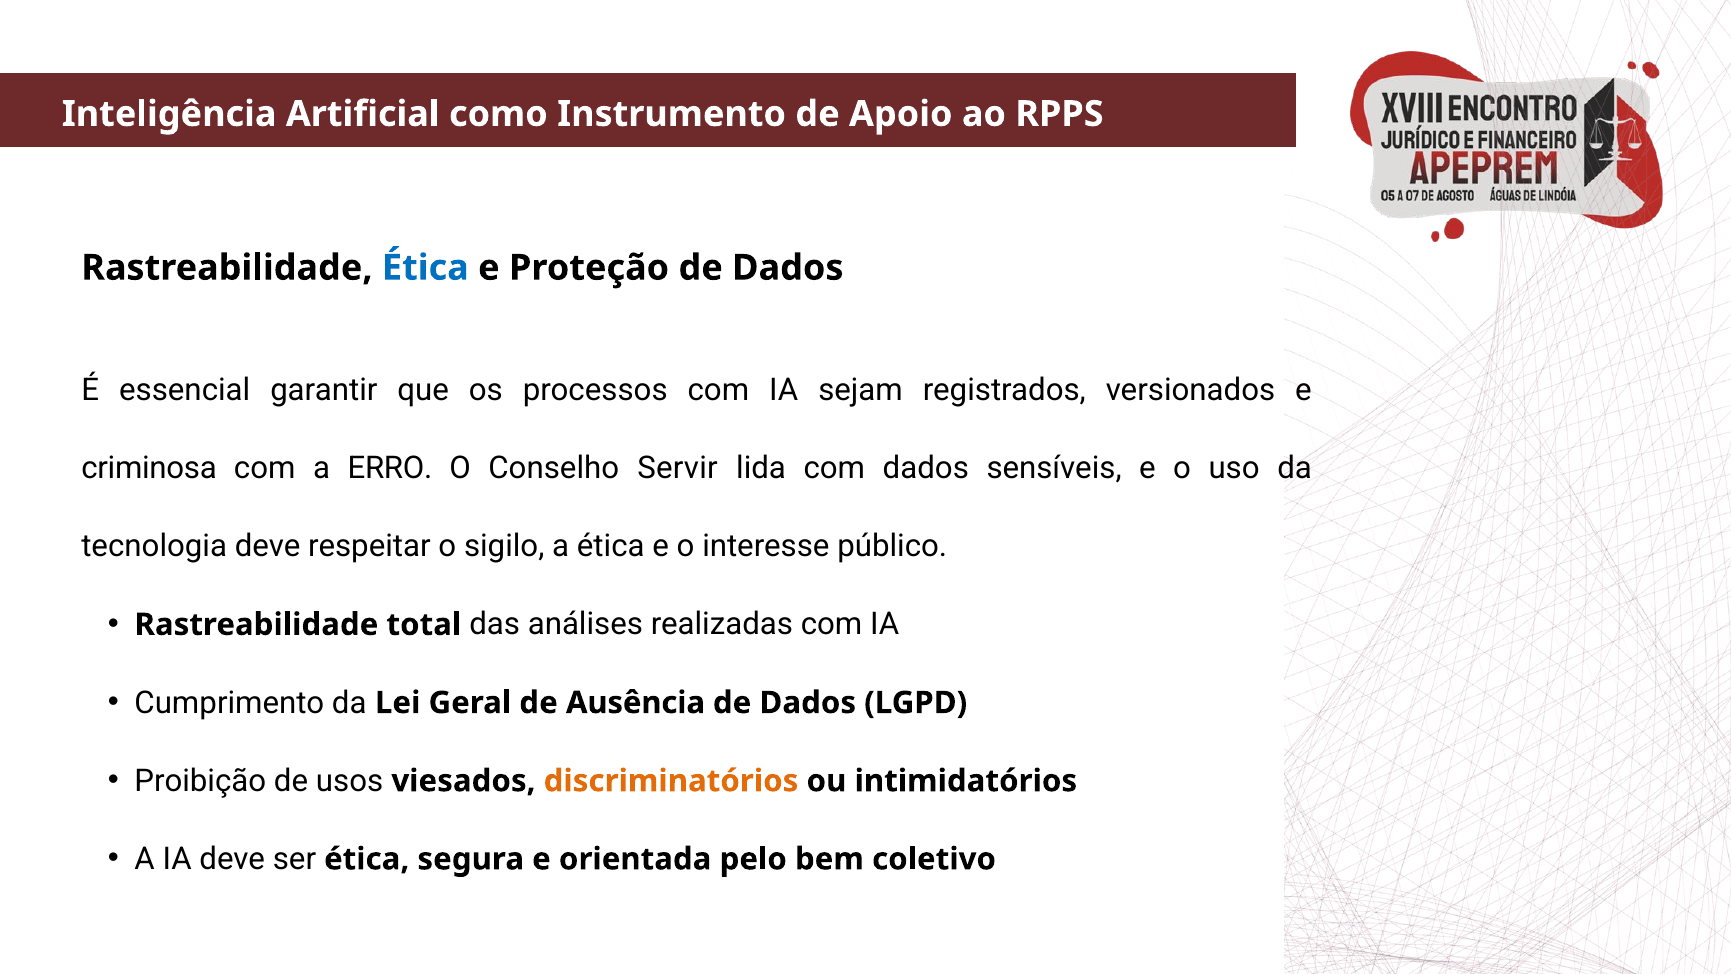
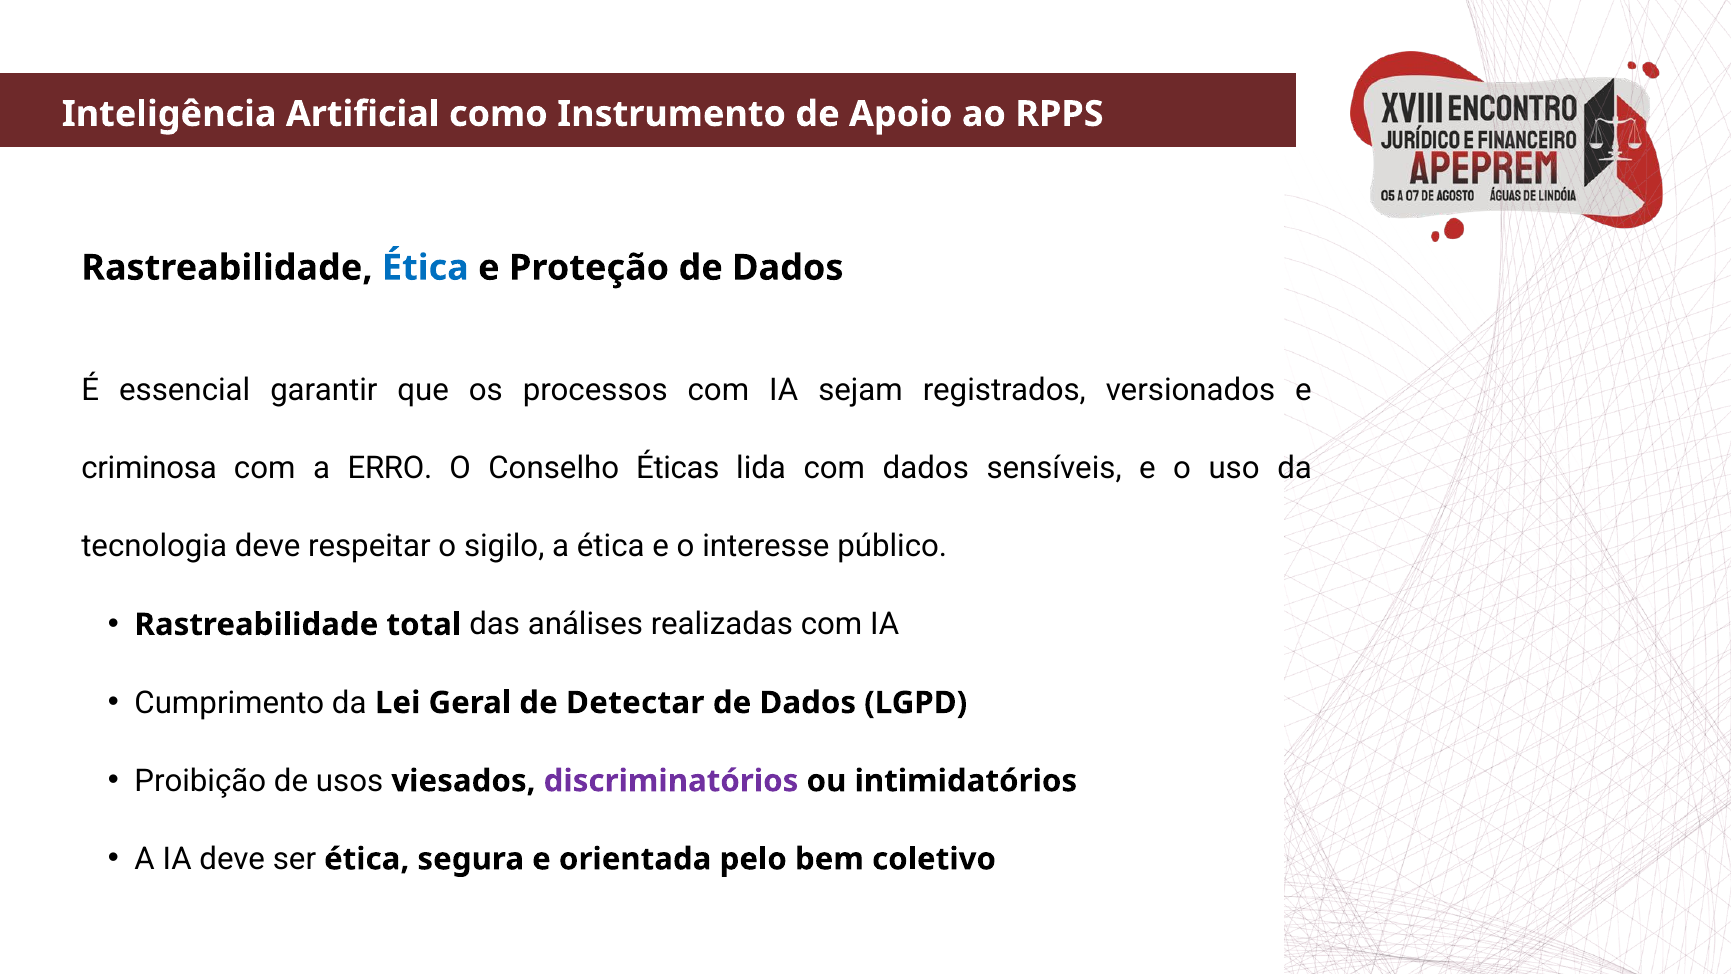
Servir: Servir -> Éticas
Ausência: Ausência -> Detectar
discriminatórios colour: orange -> purple
